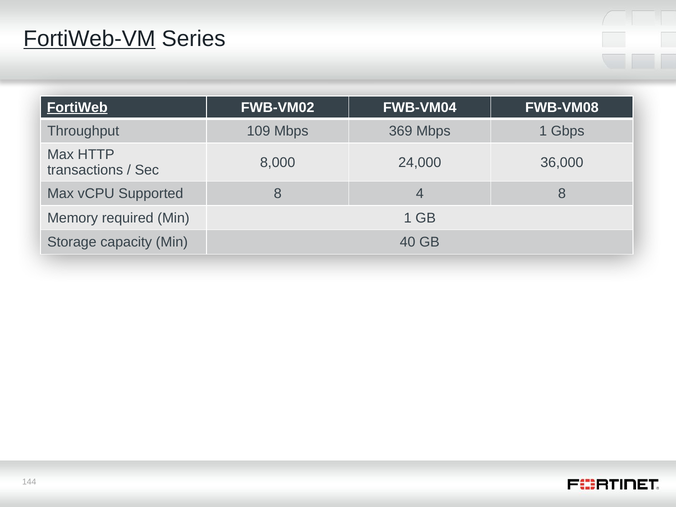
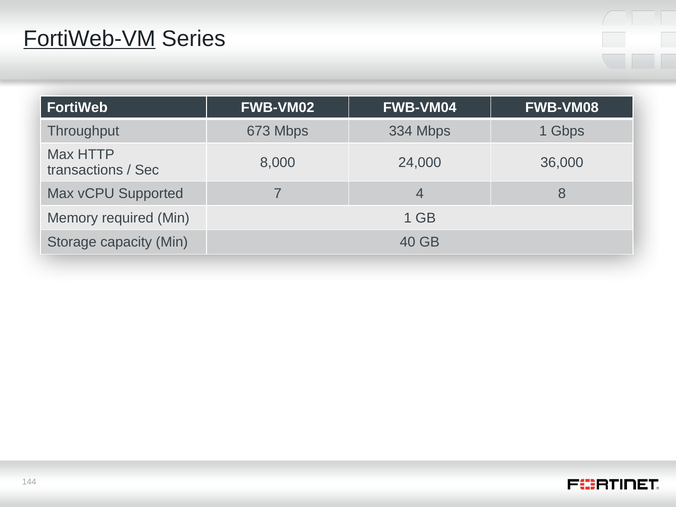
FortiWeb underline: present -> none
109: 109 -> 673
369: 369 -> 334
Supported 8: 8 -> 7
